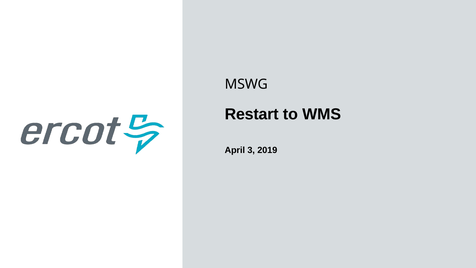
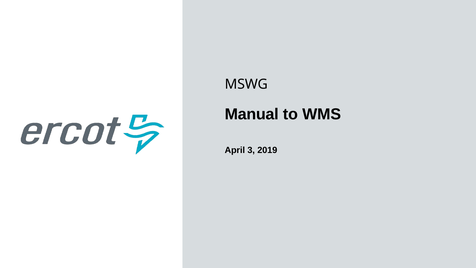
Restart: Restart -> Manual
